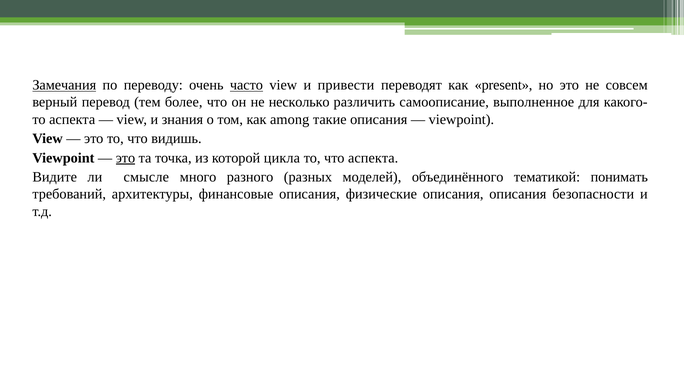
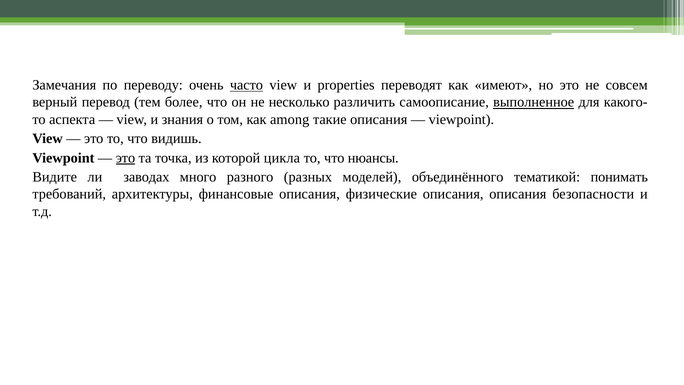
Замечания underline: present -> none
привести: привести -> properties
present: present -> имеют
выполненное underline: none -> present
что аспекта: аспекта -> нюансы
смысле: смысле -> заводах
